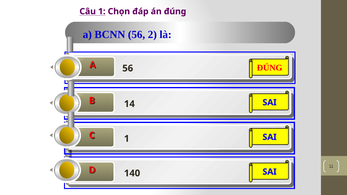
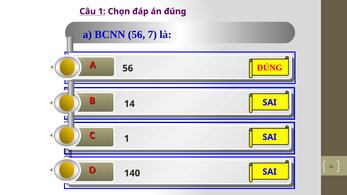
2: 2 -> 7
